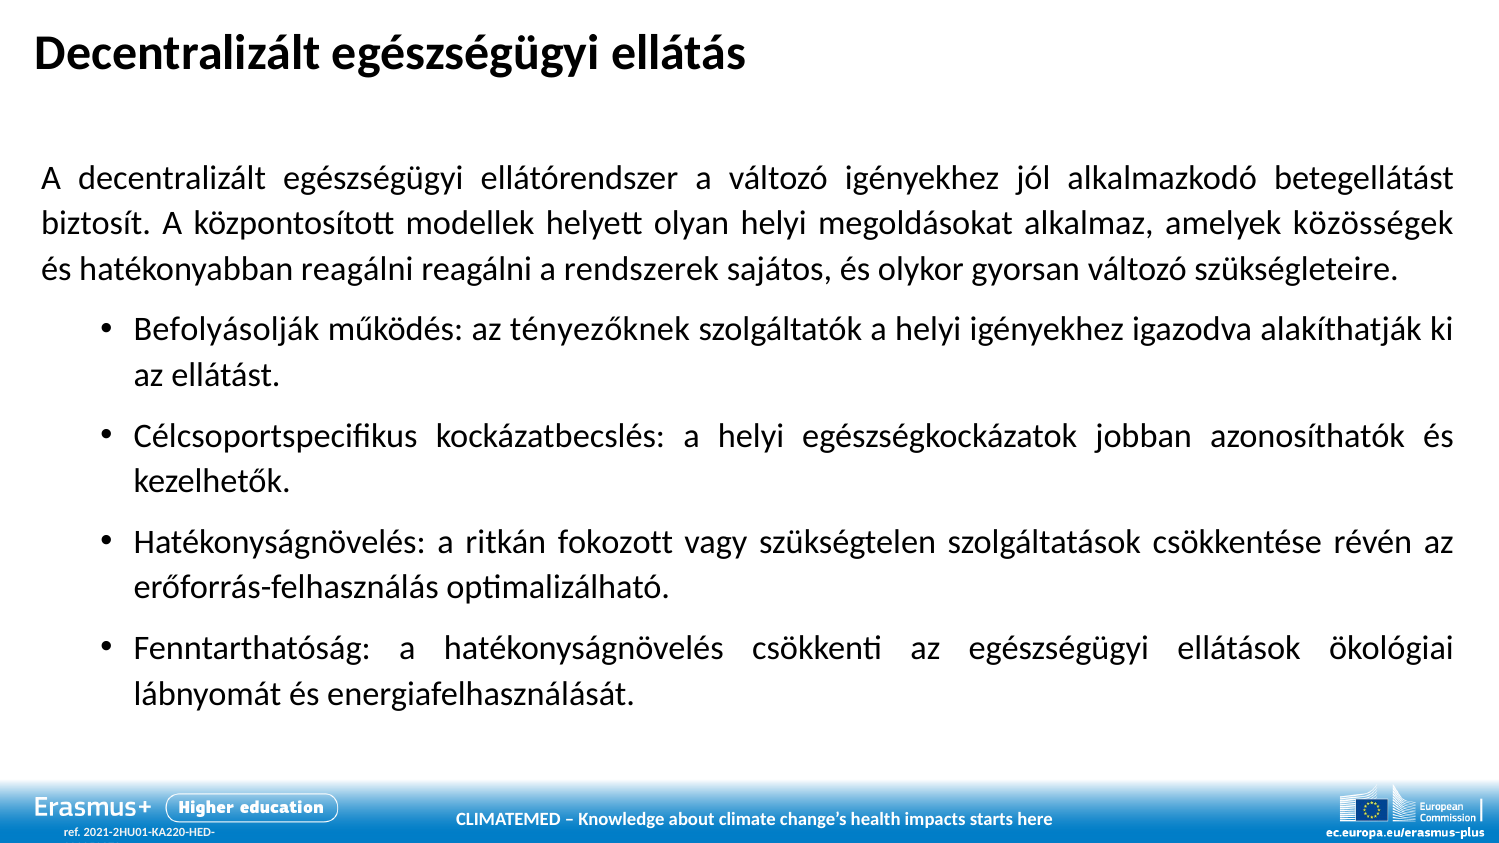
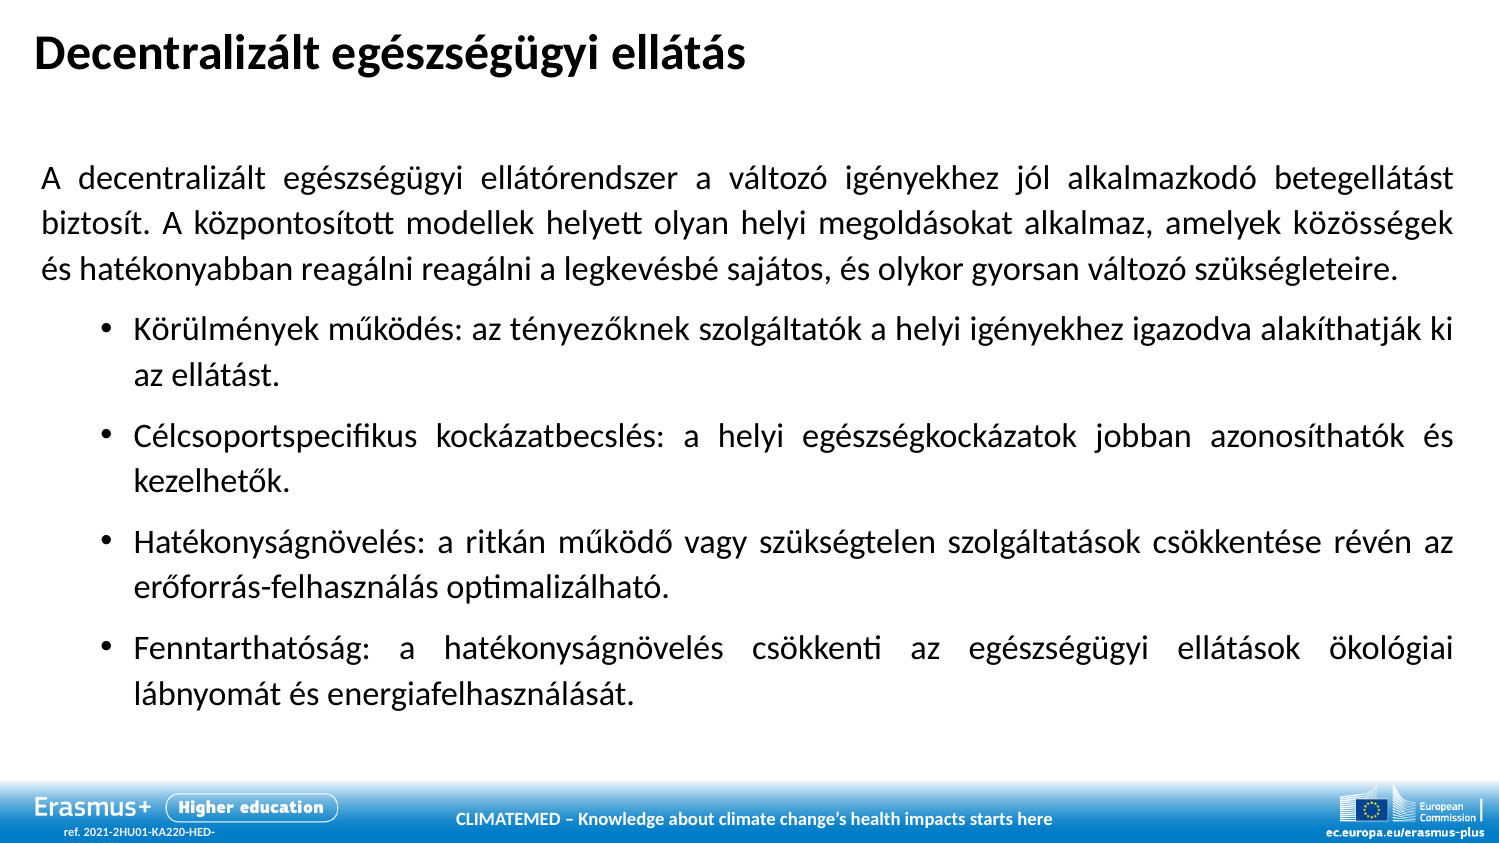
rendszerek: rendszerek -> legkevésbé
Befolyásolják: Befolyásolják -> Körülmények
fokozott: fokozott -> működő
